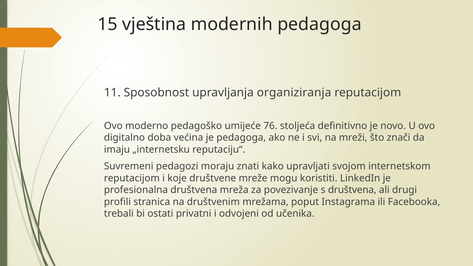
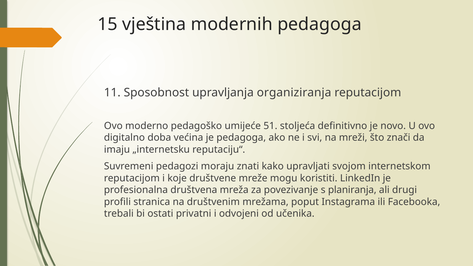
76: 76 -> 51
s društvena: društvena -> planiranja
